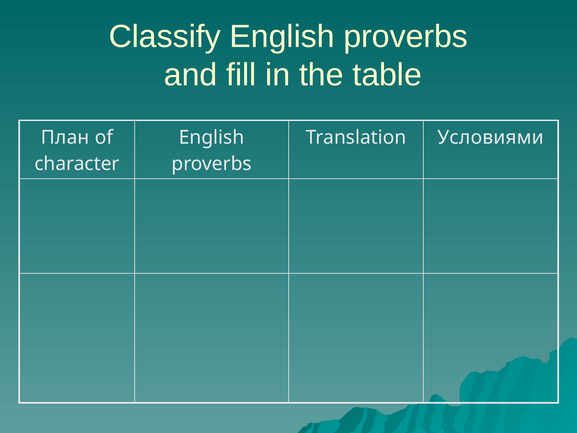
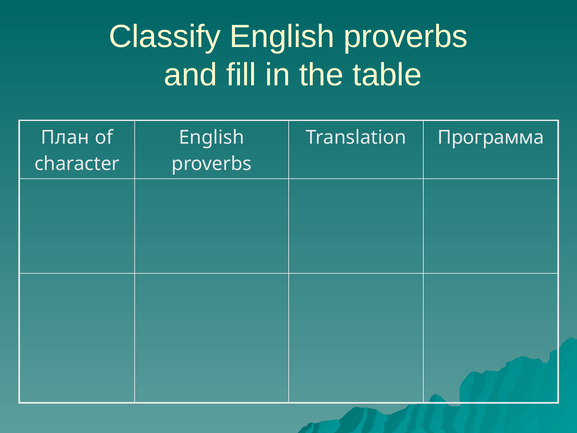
Условиями: Условиями -> Программа
